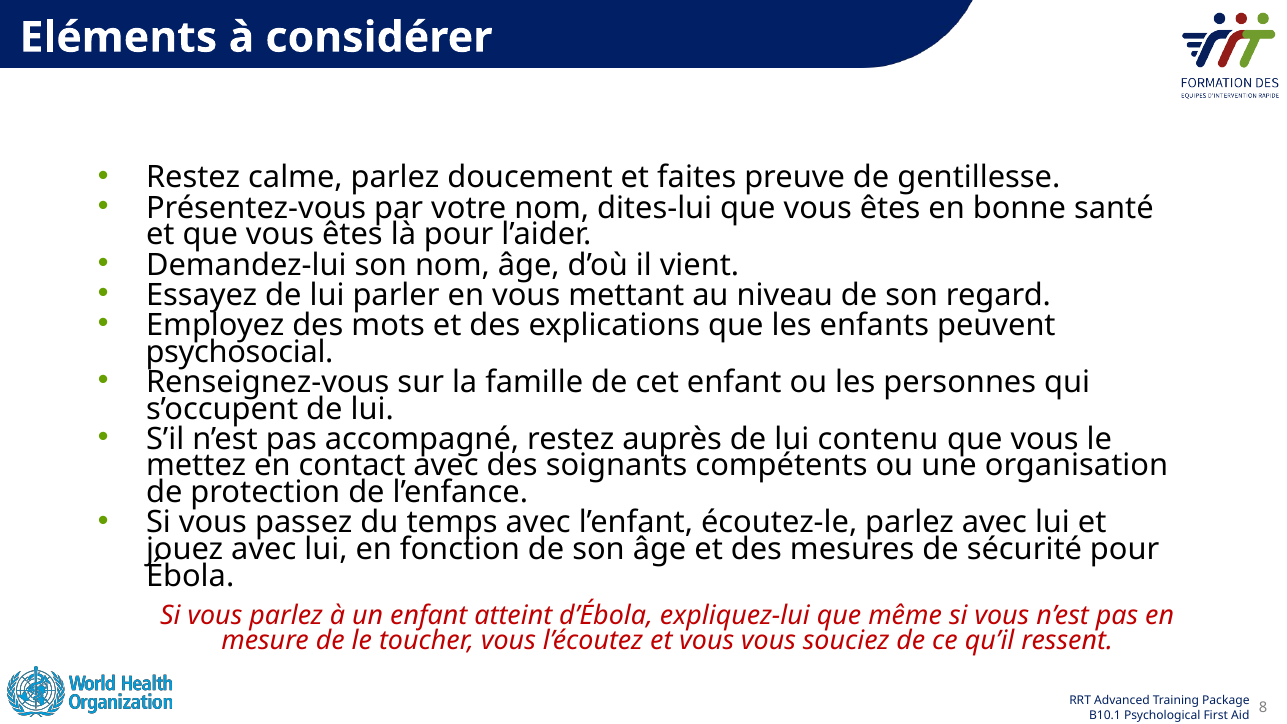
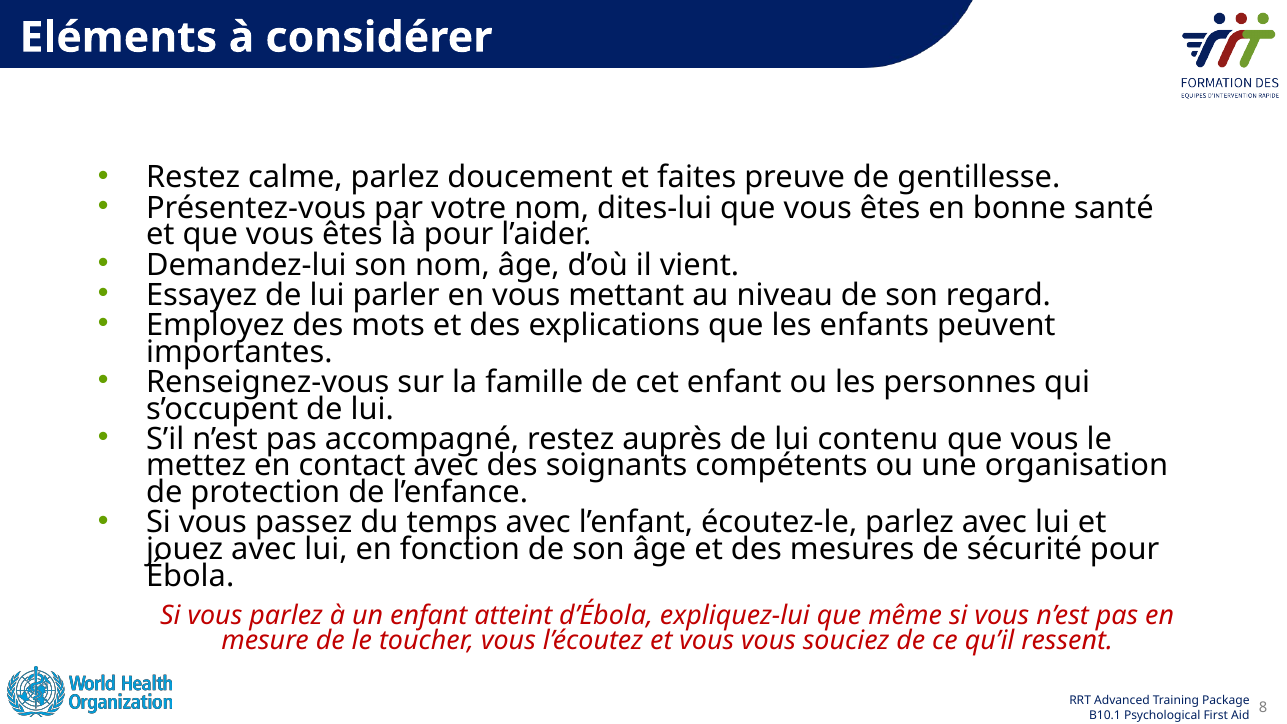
psychosocial: psychosocial -> importantes
